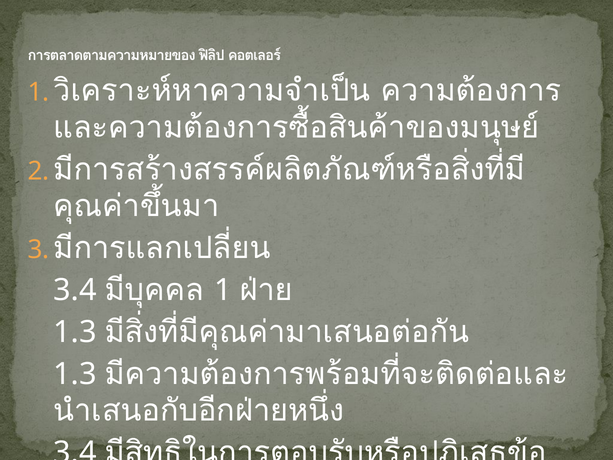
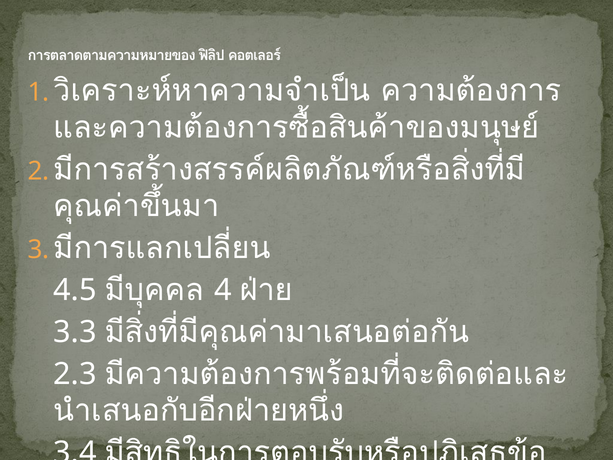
3.4 at (75, 290): 3.4 -> 4.5
1: 1 -> 4
1.3 at (75, 332): 1.3 -> 3.3
1.3 at (75, 374): 1.3 -> 2.3
